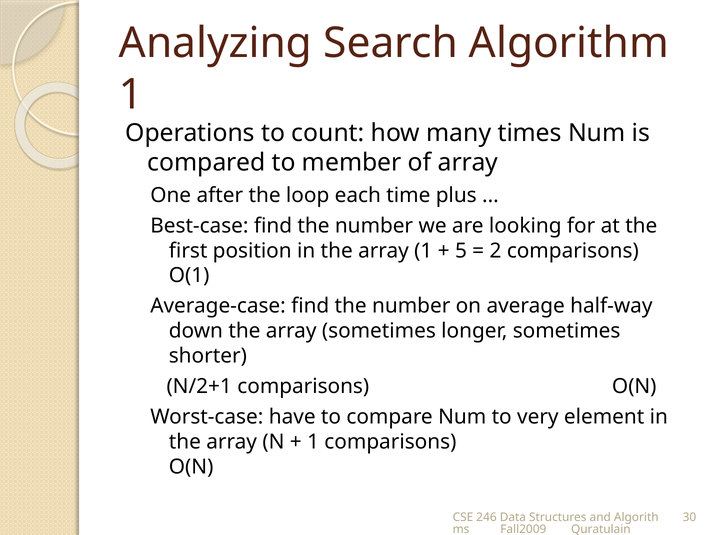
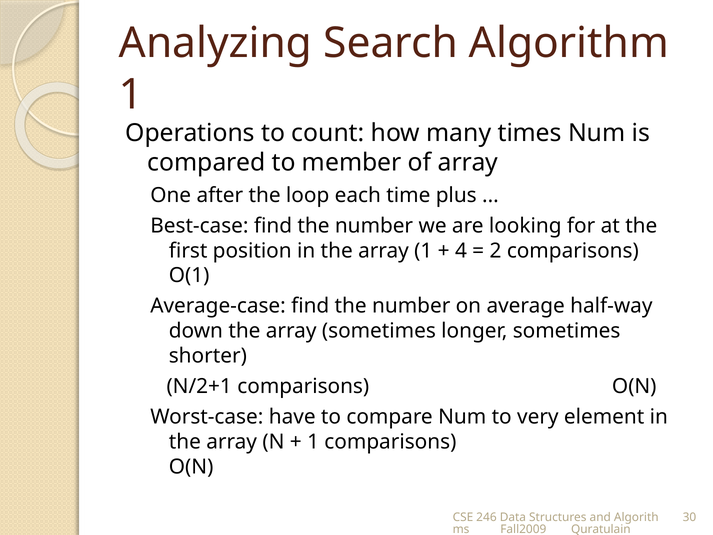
5: 5 -> 4
